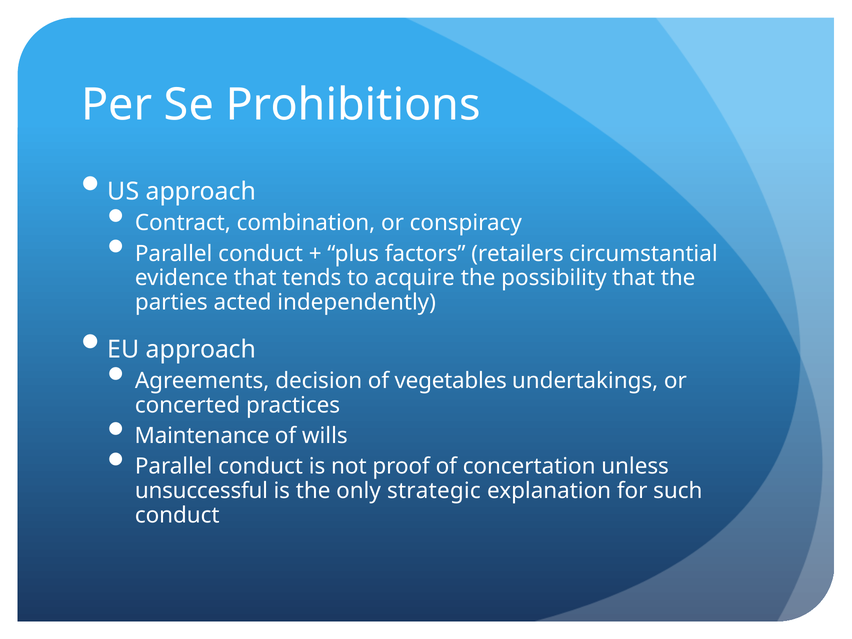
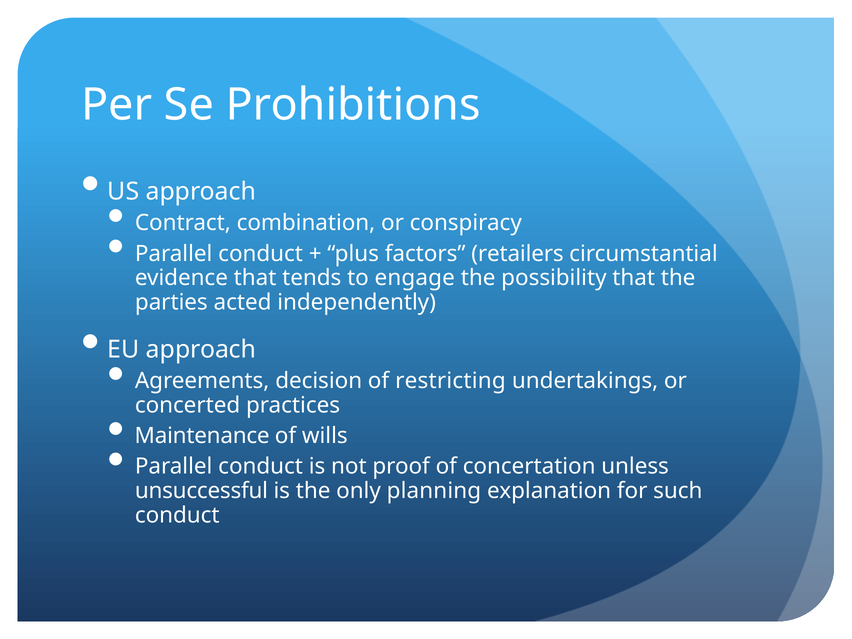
acquire: acquire -> engage
vegetables: vegetables -> restricting
strategic: strategic -> planning
